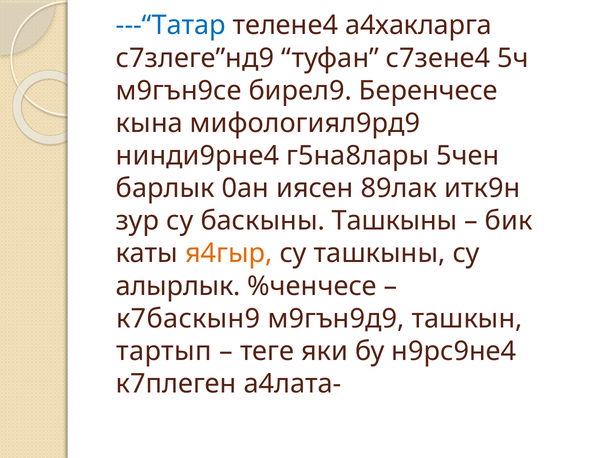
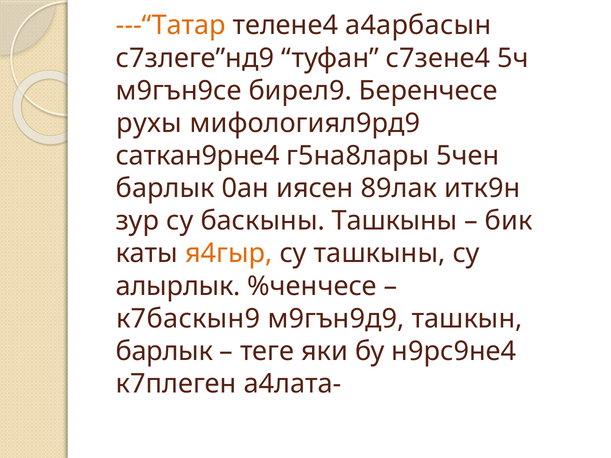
---“Татар colour: blue -> orange
а4хакларга: а4хакларга -> а4арбасын
кына: кына -> рухы
нинди9рне4: нинди9рне4 -> саткан9рне4
тартып at (164, 351): тартып -> барлык
